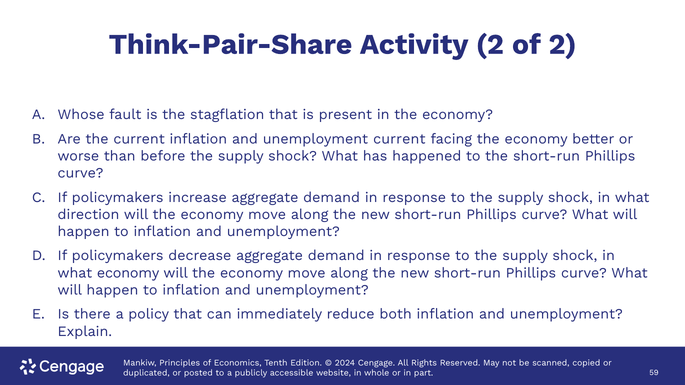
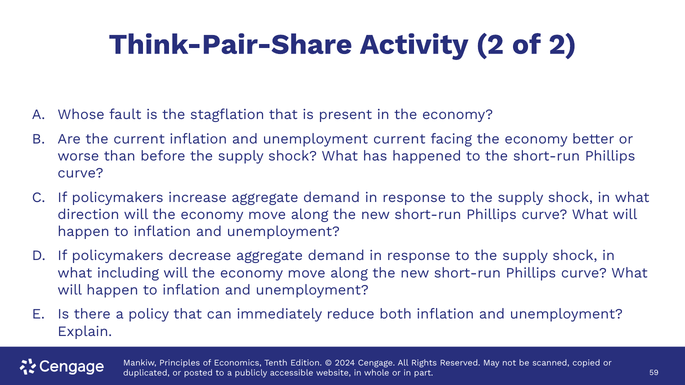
what economy: economy -> including
